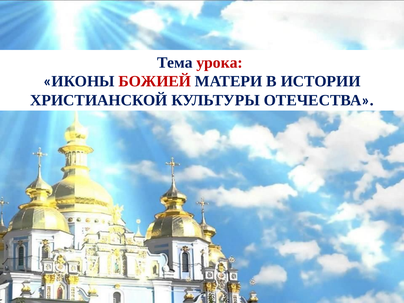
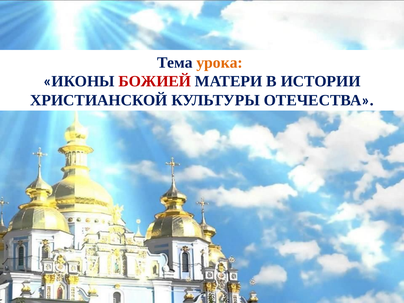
урока colour: red -> orange
